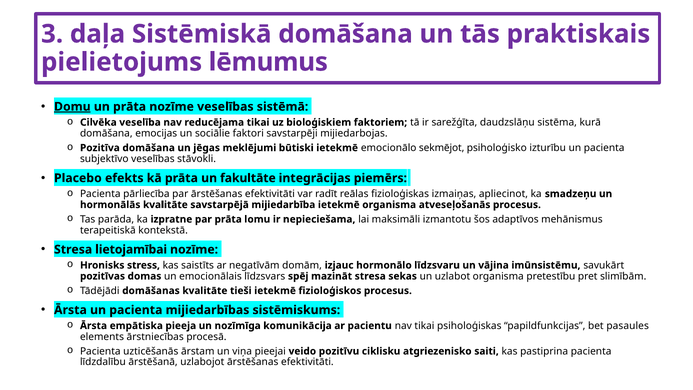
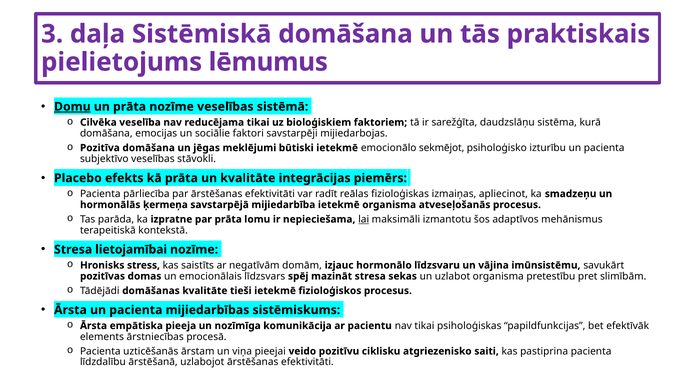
un fakultāte: fakultāte -> kvalitāte
hormonālās kvalitāte: kvalitāte -> ķermeņa
lai underline: none -> present
pasaules: pasaules -> efektīvāk
